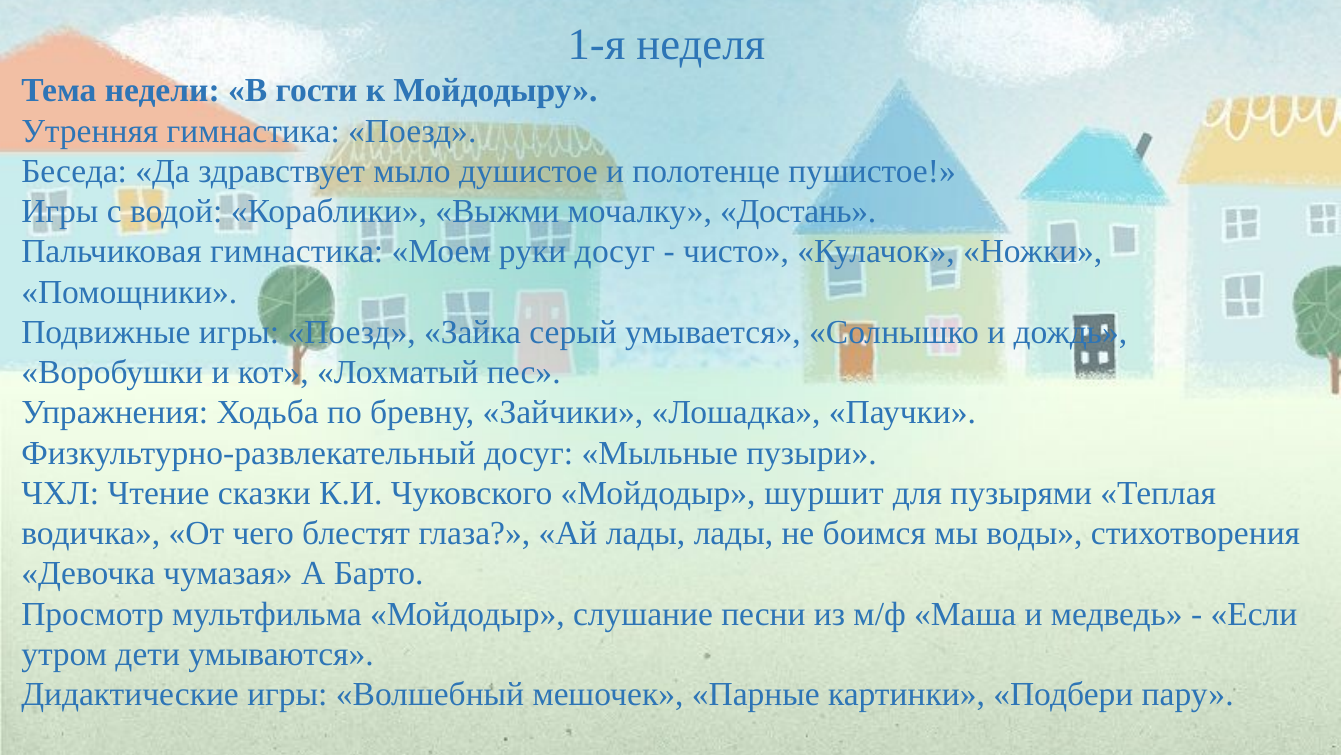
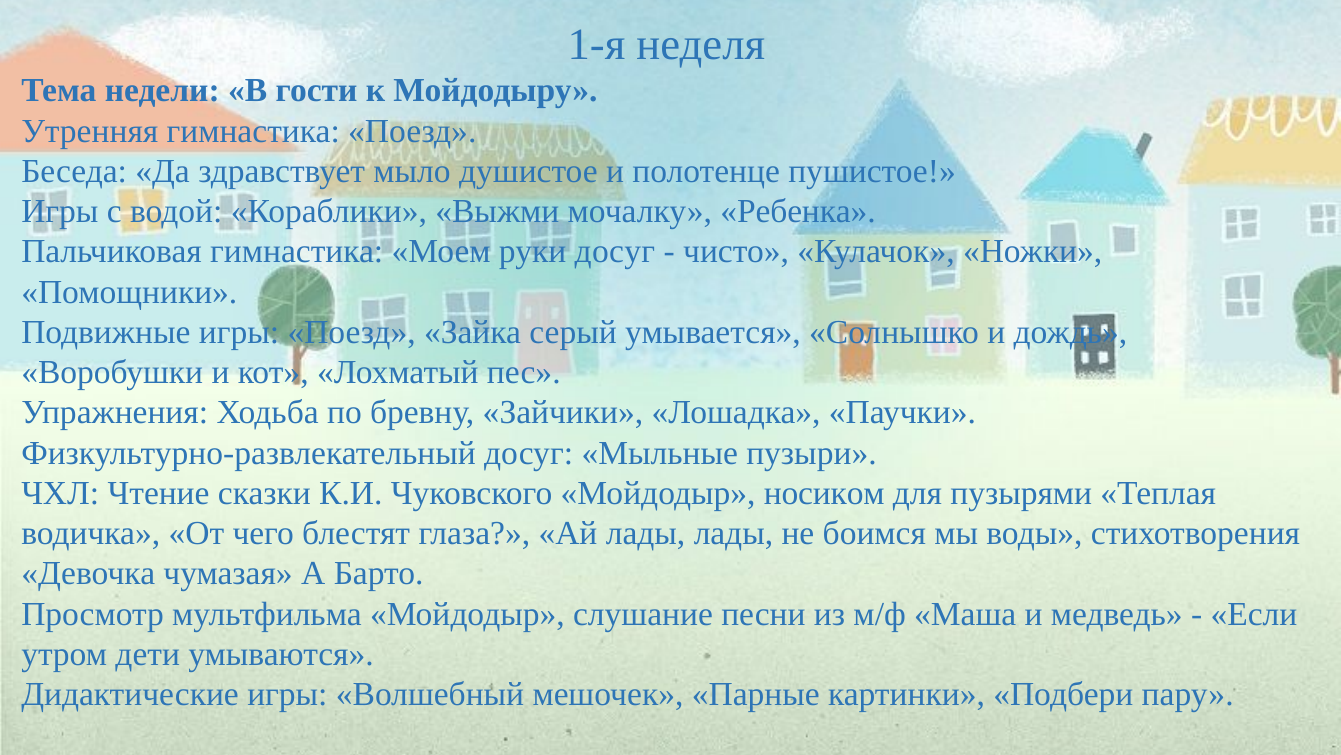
Достань: Достань -> Ребенка
шуршит: шуршит -> носиком
